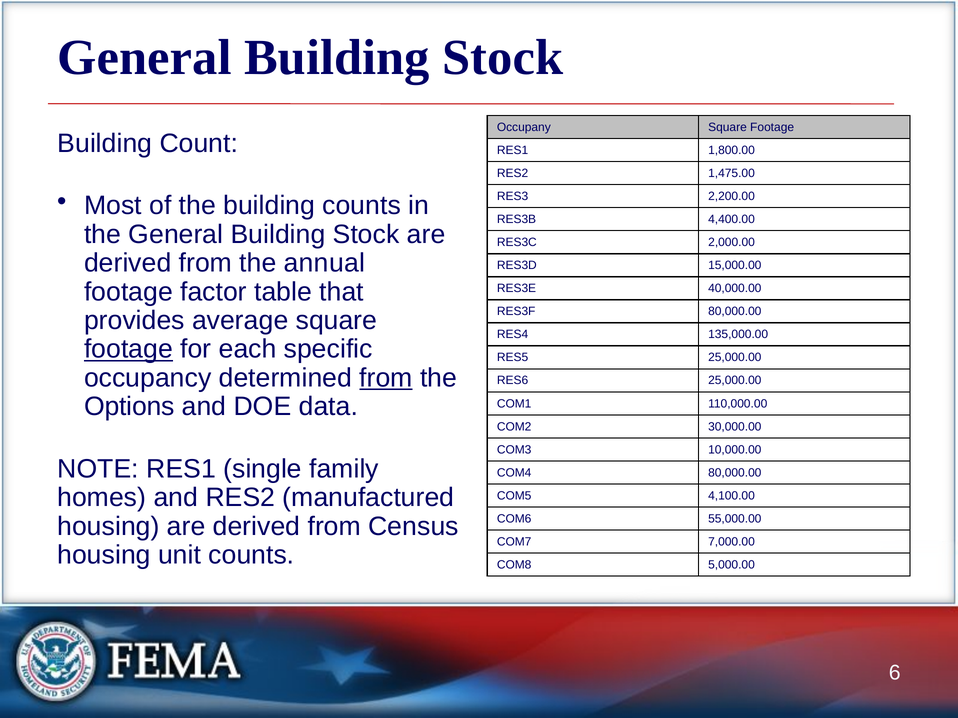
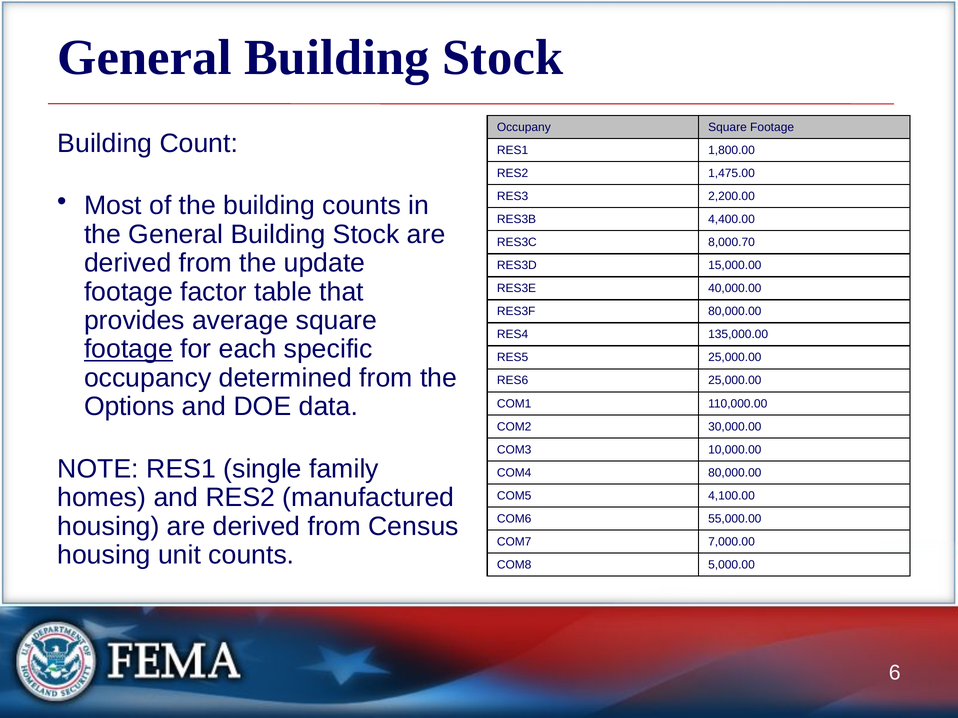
2,000.00: 2,000.00 -> 8,000.70
annual: annual -> update
from at (386, 378) underline: present -> none
